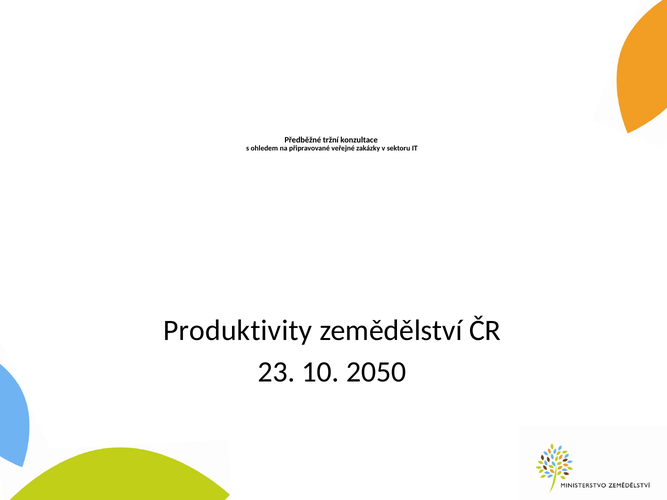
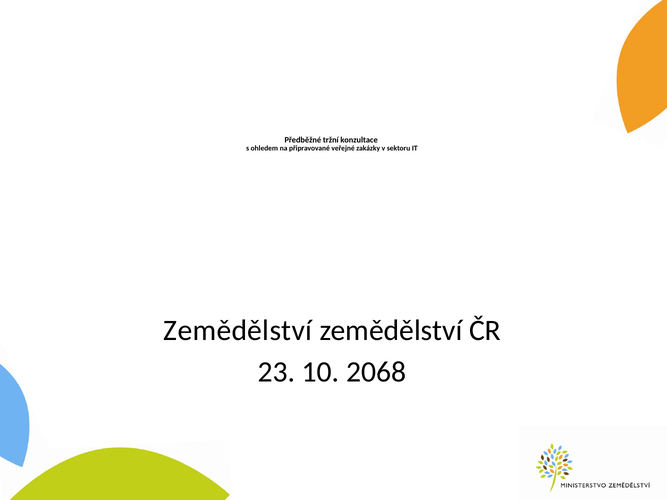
Produktivity at (238, 331): Produktivity -> Zemědělství
2050: 2050 -> 2068
